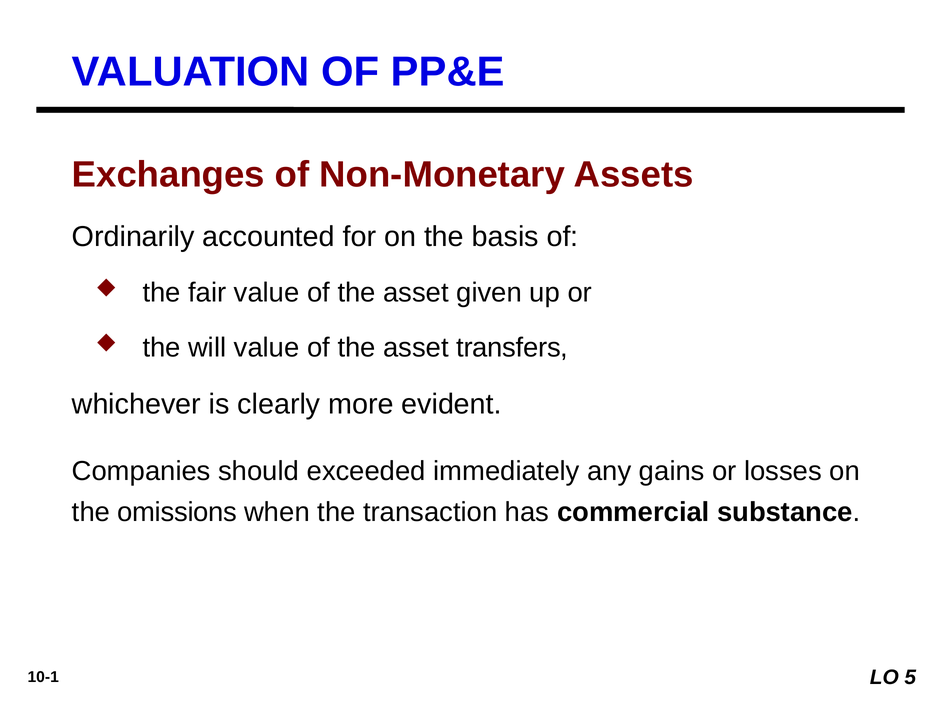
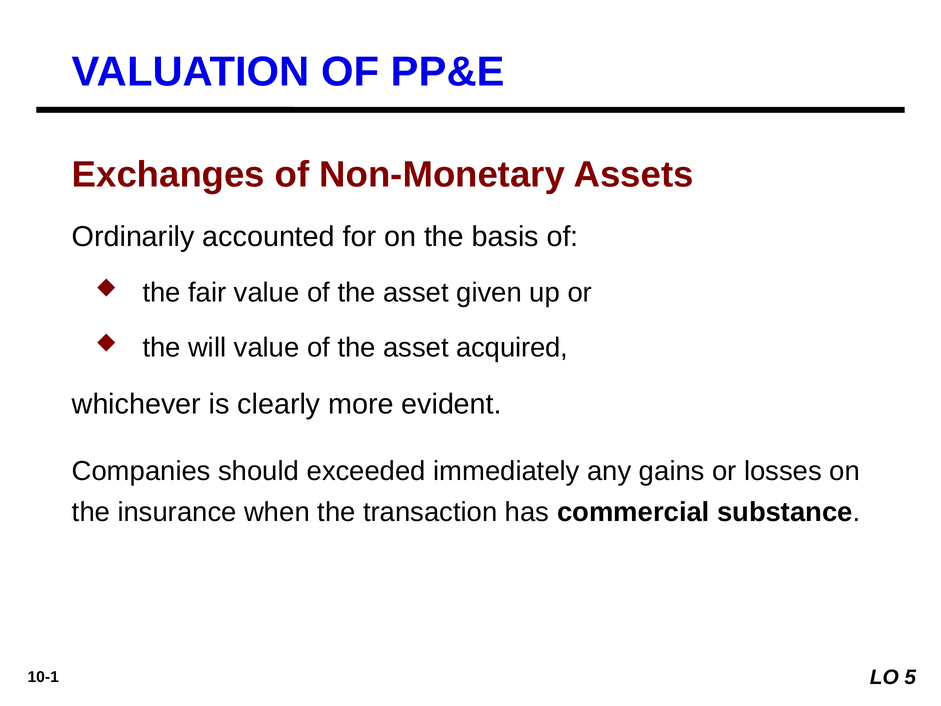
transfers: transfers -> acquired
omissions: omissions -> insurance
